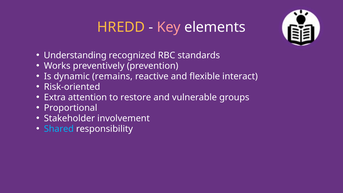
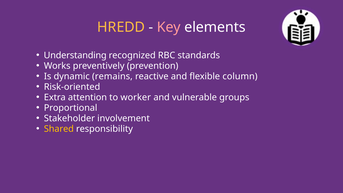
interact: interact -> column
restore: restore -> worker
Shared colour: light blue -> yellow
